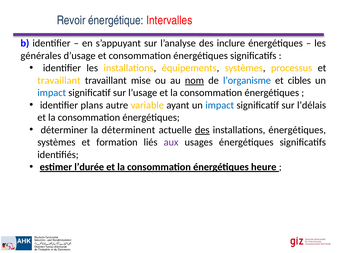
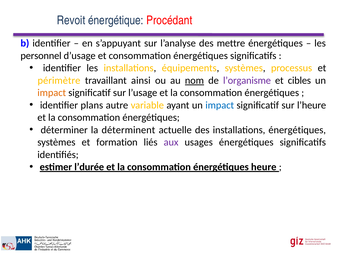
Revoir: Revoir -> Revoit
Intervalles: Intervalles -> Procédant
inclure: inclure -> mettre
générales: générales -> personnel
travaillant at (59, 80): travaillant -> périmètre
mise: mise -> ainsi
l’organisme colour: blue -> purple
impact at (52, 93) colour: blue -> orange
l’délais: l’délais -> l’heure
des at (202, 130) underline: present -> none
